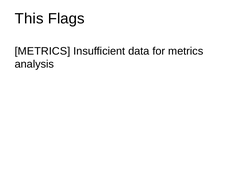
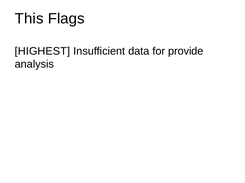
METRICS at (42, 51): METRICS -> HIGHEST
for metrics: metrics -> provide
